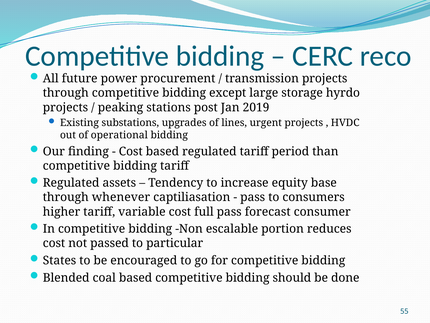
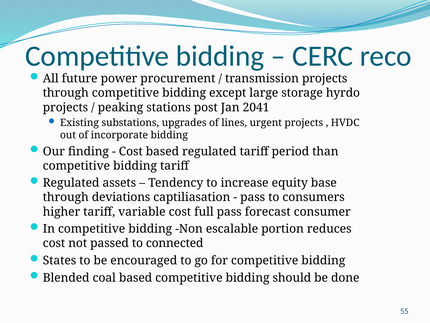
2019: 2019 -> 2041
operational: operational -> incorporate
whenever: whenever -> deviations
particular: particular -> connected
